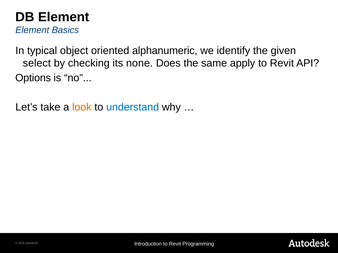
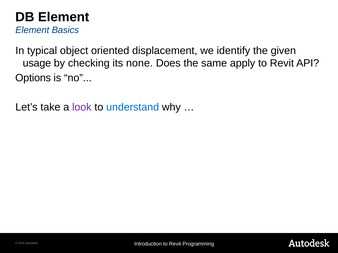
alphanumeric: alphanumeric -> displacement
select: select -> usage
look colour: orange -> purple
